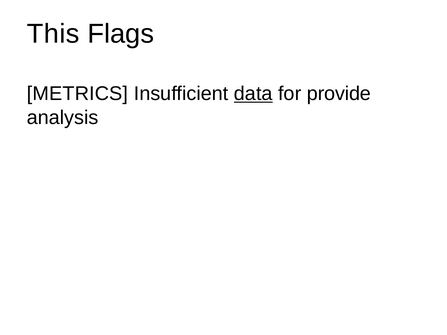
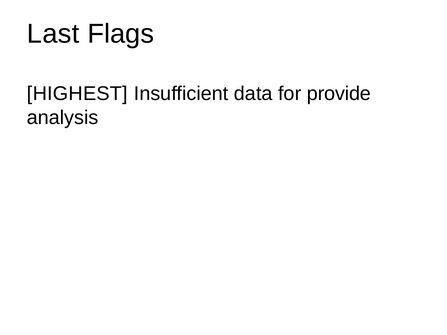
This: This -> Last
METRICS: METRICS -> HIGHEST
data underline: present -> none
